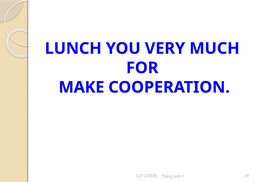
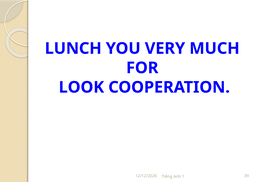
MAKE: MAKE -> LOOK
